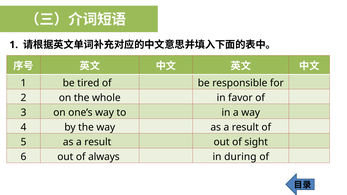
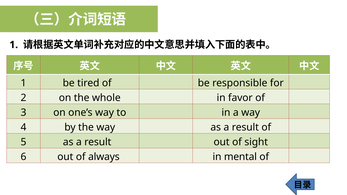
during: during -> mental
